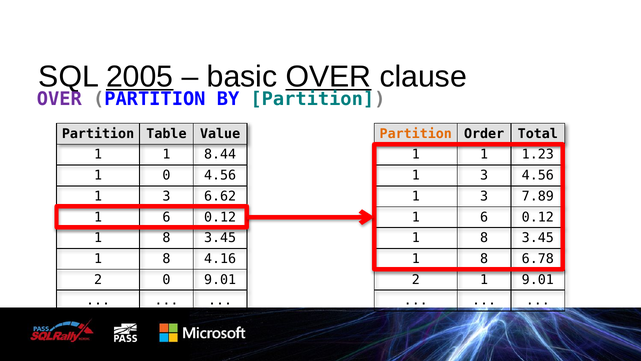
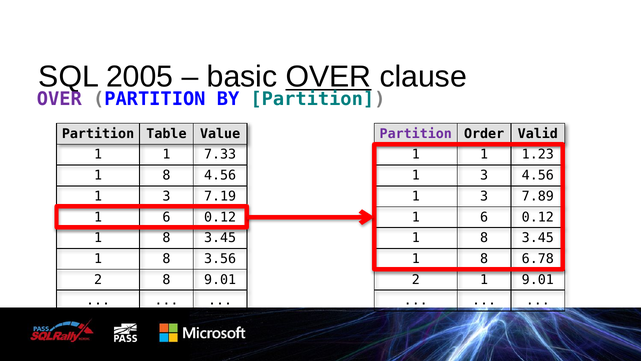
2005 underline: present -> none
Partition at (416, 134) colour: orange -> purple
Total: Total -> Valid
8.44: 8.44 -> 7.33
0 at (166, 175): 0 -> 8
6.62: 6.62 -> 7.19
4.16: 4.16 -> 3.56
2 0: 0 -> 8
